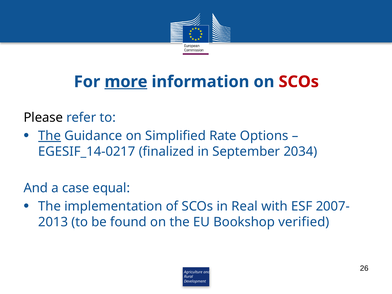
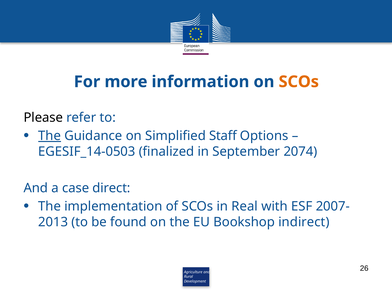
more underline: present -> none
SCOs at (299, 82) colour: red -> orange
Rate: Rate -> Staff
EGESIF_14-0217: EGESIF_14-0217 -> EGESIF_14-0503
2034: 2034 -> 2074
equal: equal -> direct
verified: verified -> indirect
